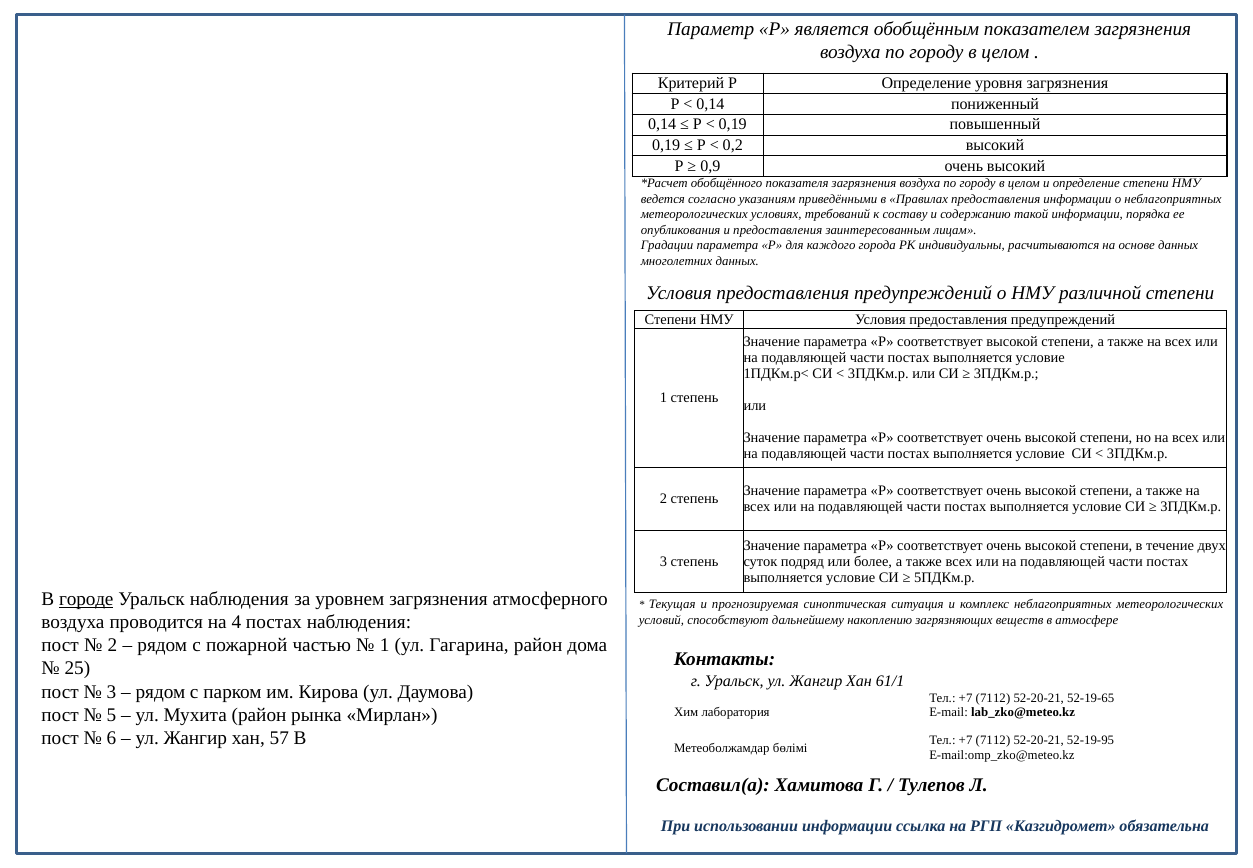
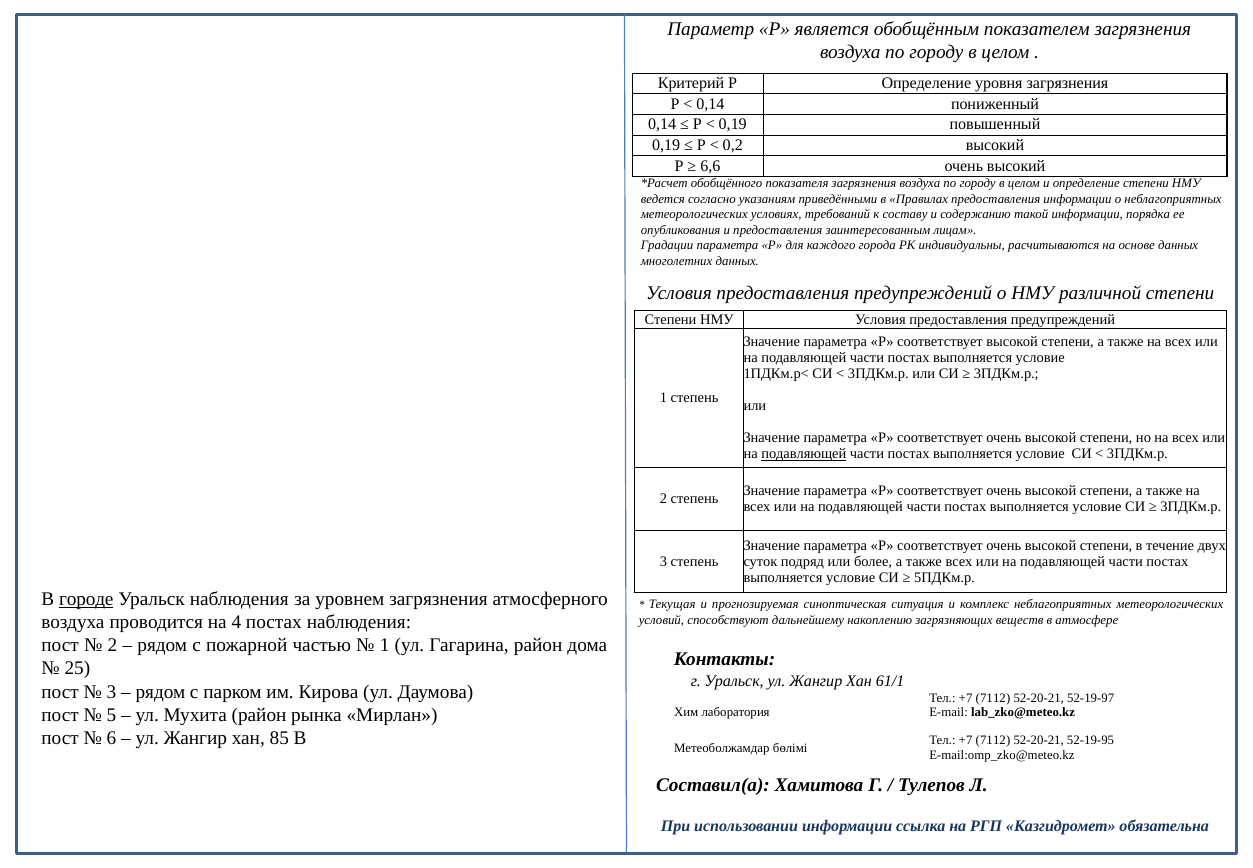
0,9: 0,9 -> 6,6
подавляющей at (804, 453) underline: none -> present
52-19-65: 52-19-65 -> 52-19-97
57: 57 -> 85
